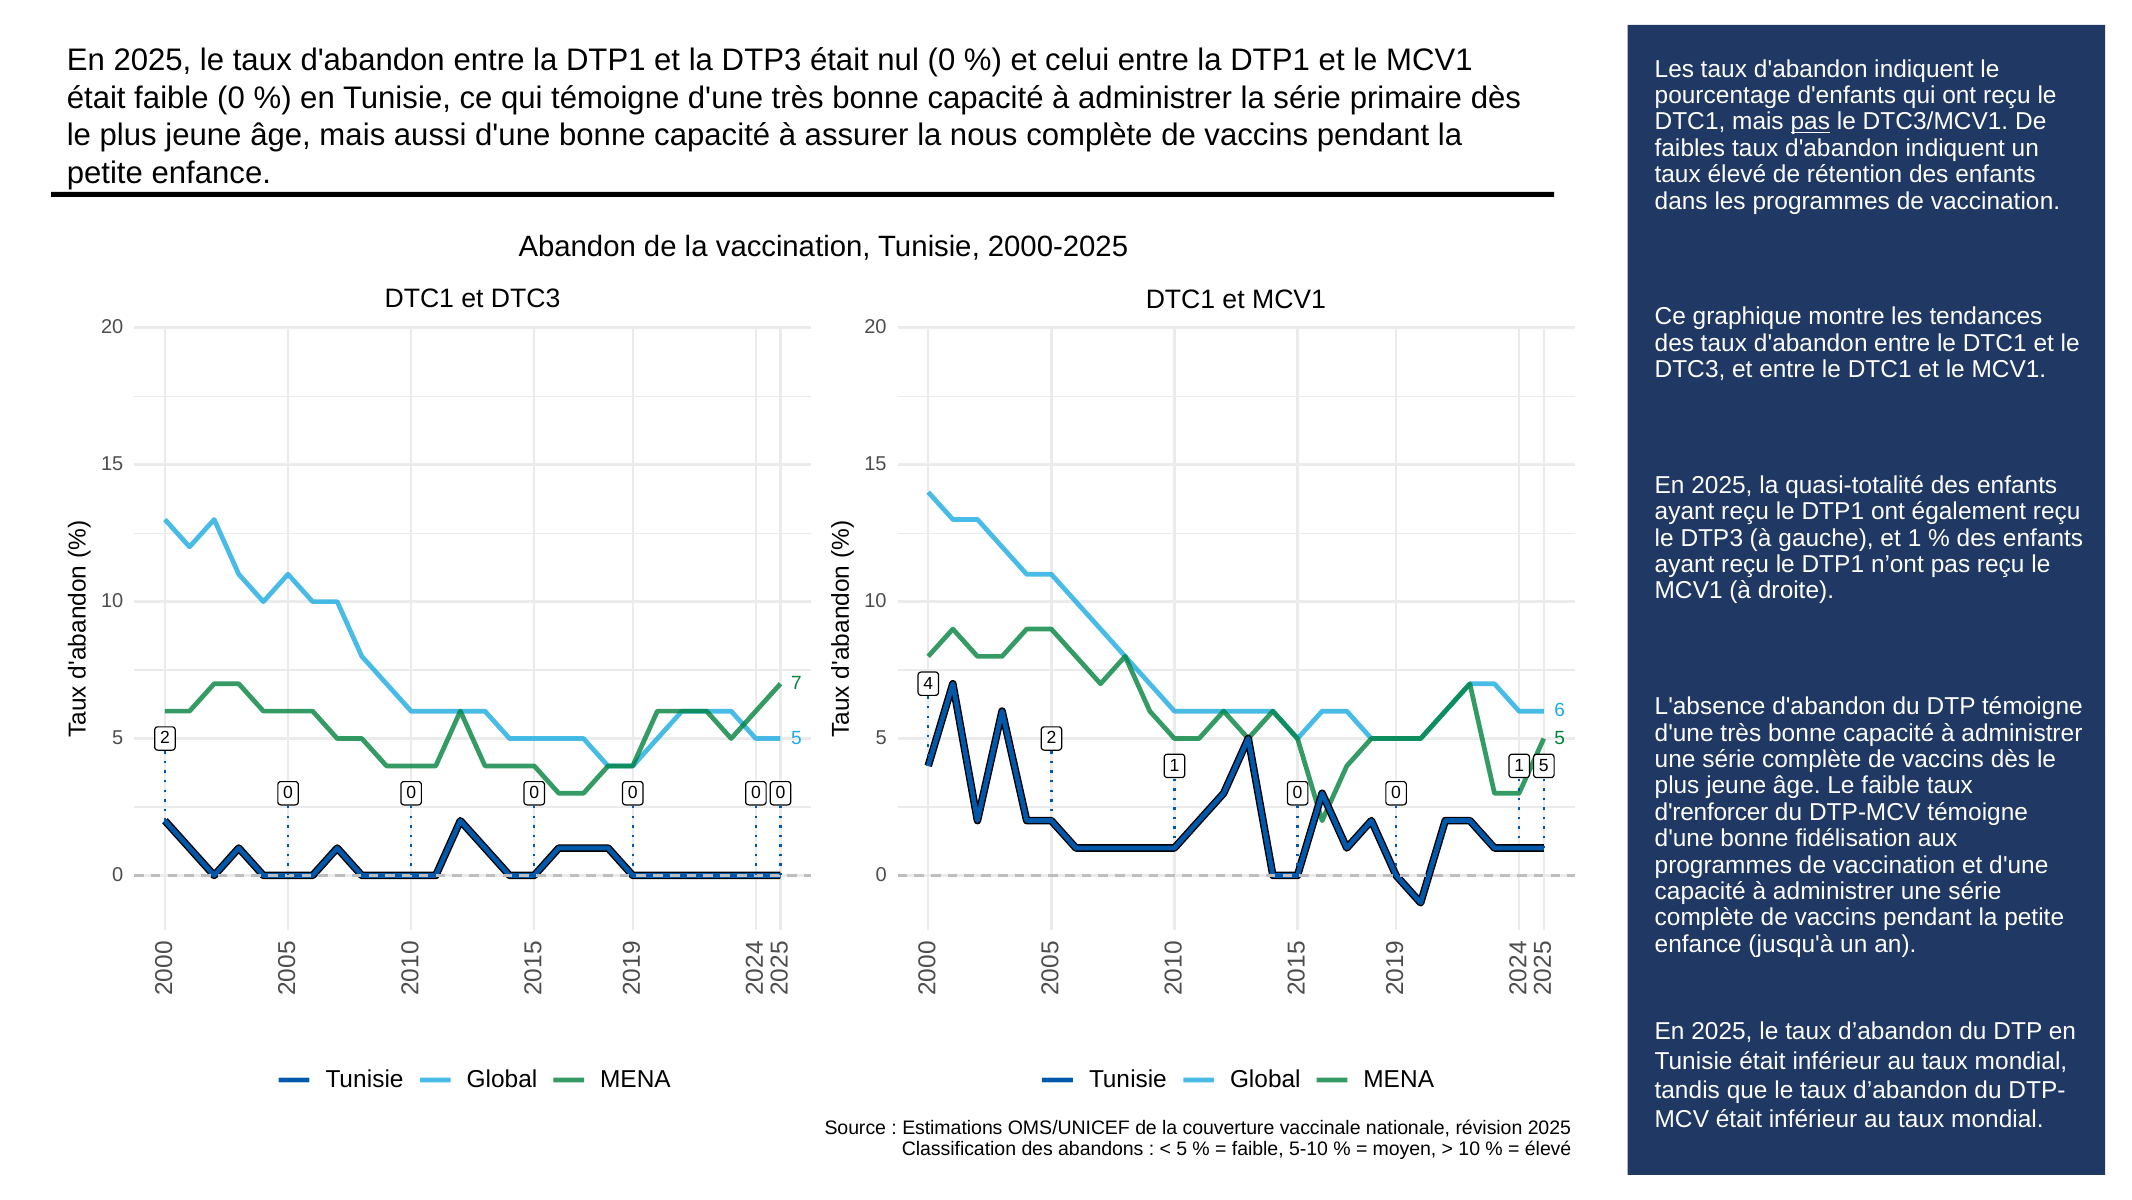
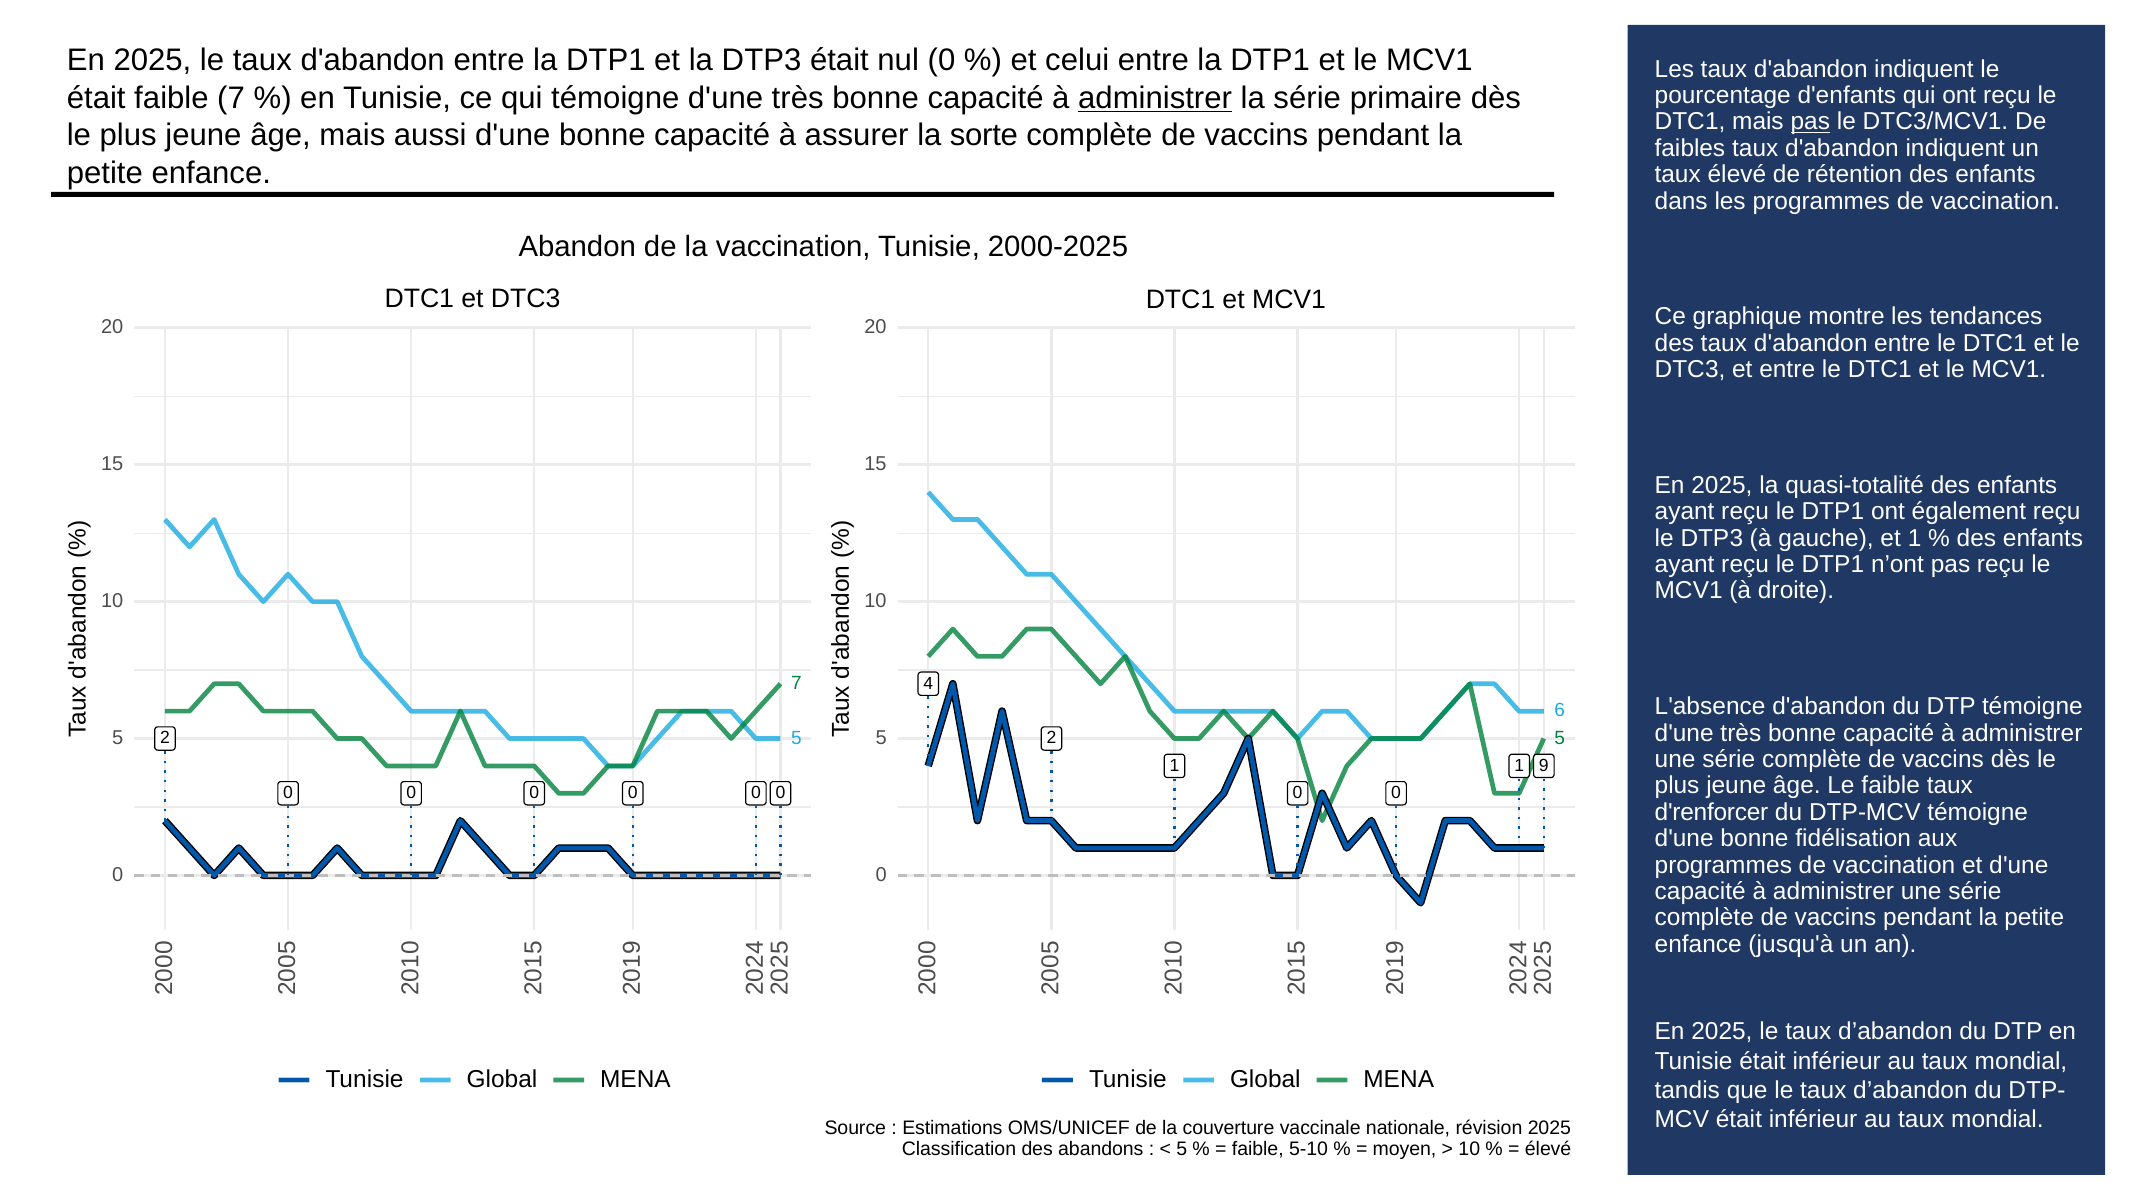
faible 0: 0 -> 7
administrer at (1155, 98) underline: none -> present
nous: nous -> sorte
5 at (1544, 765): 5 -> 9
